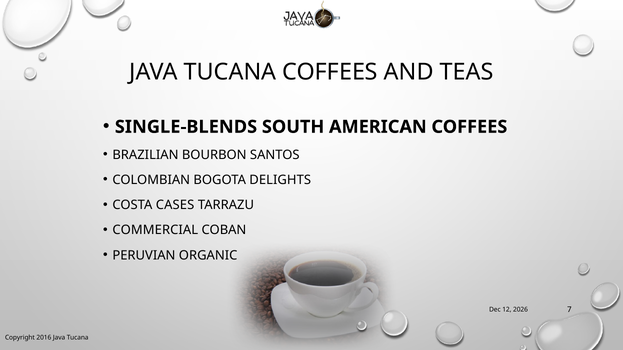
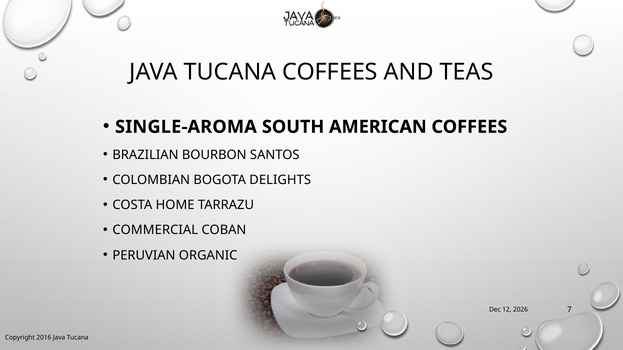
SINGLE-BLENDS: SINGLE-BLENDS -> SINGLE-AROMA
CASES: CASES -> HOME
